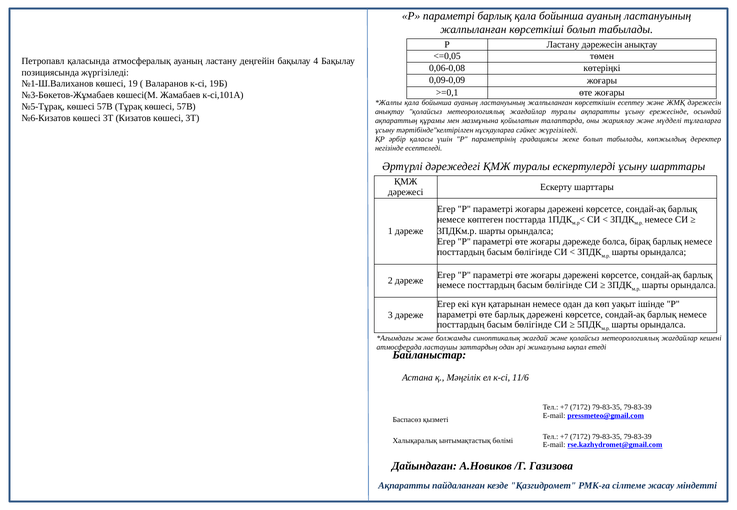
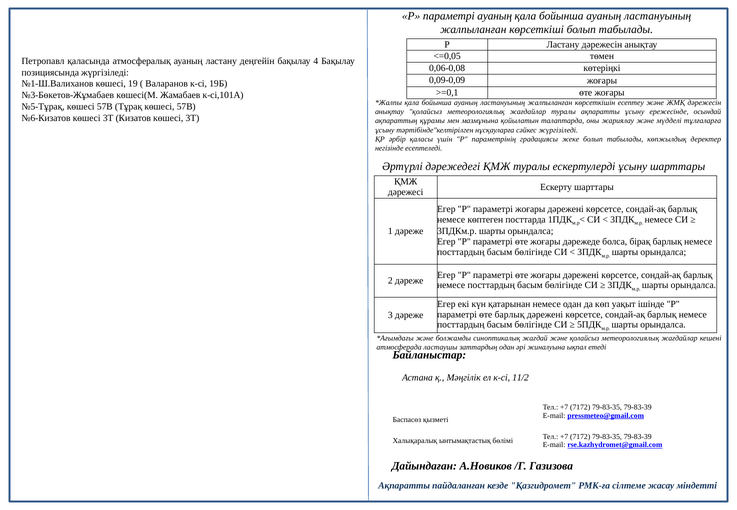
параметрі барлық: барлық -> ауаның
11/6: 11/6 -> 11/2
